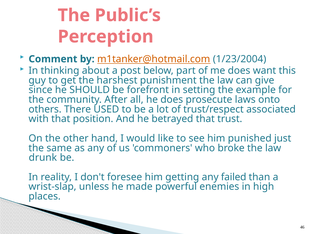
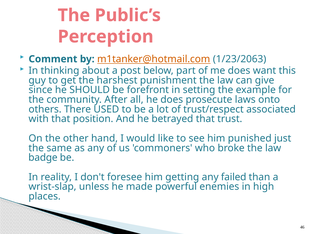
1/23/2004: 1/23/2004 -> 1/23/2063
drunk: drunk -> badge
